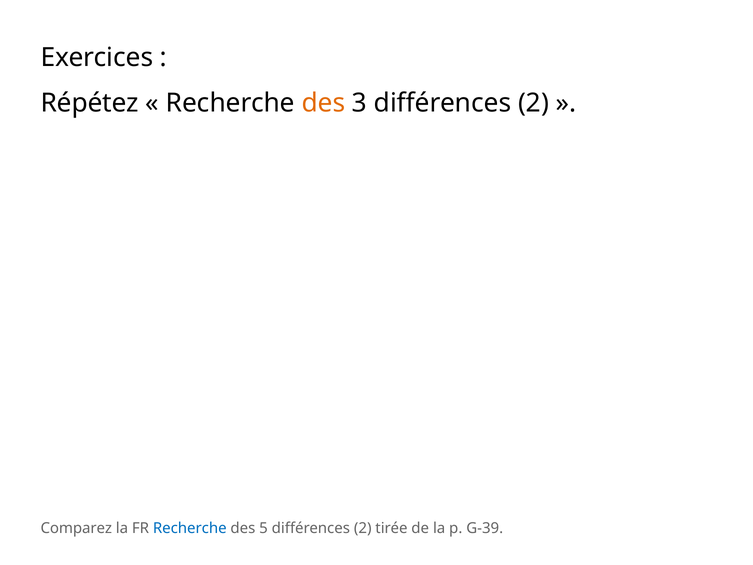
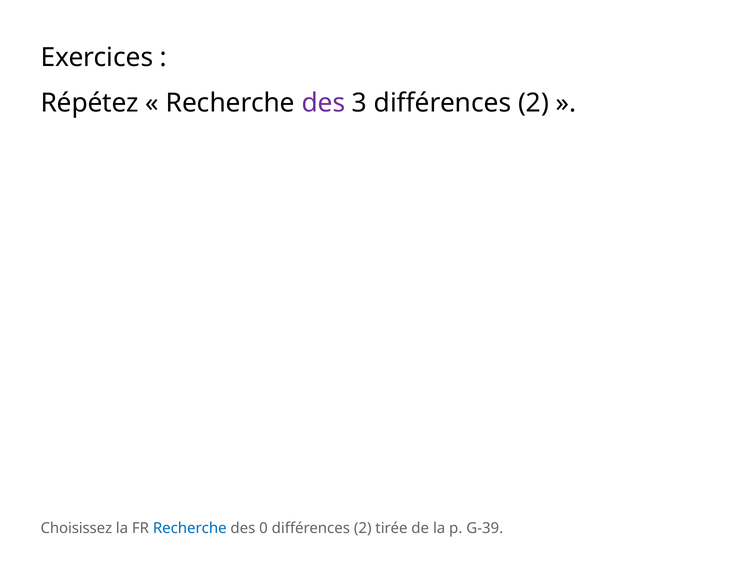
des at (323, 103) colour: orange -> purple
Comparez: Comparez -> Choisissez
5: 5 -> 0
